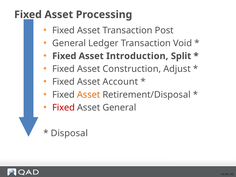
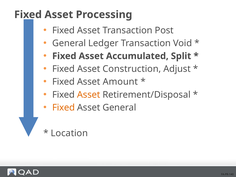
Introduction: Introduction -> Accumulated
Account: Account -> Amount
Fixed at (64, 108) colour: red -> orange
Disposal: Disposal -> Location
